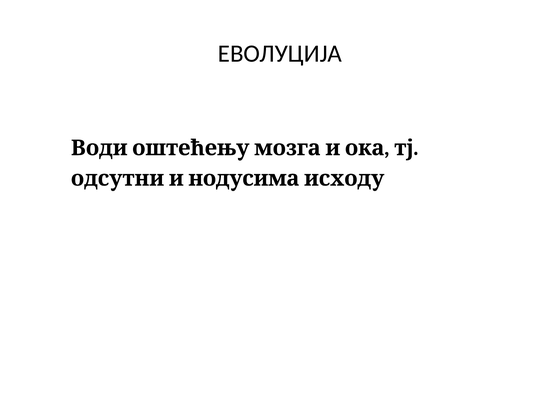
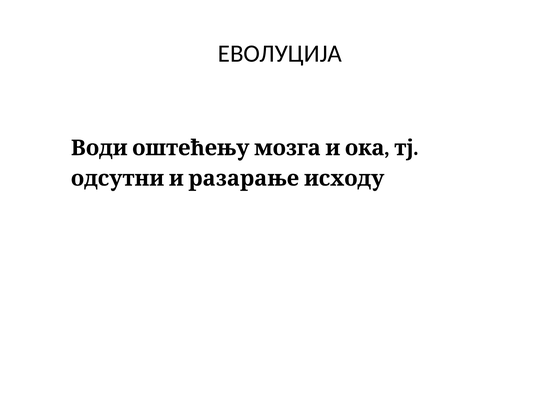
нодусима: нодусима -> разарање
